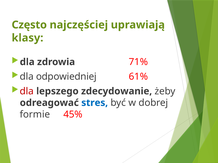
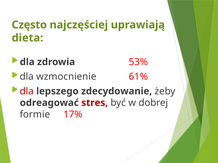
klasy: klasy -> dieta
71%: 71% -> 53%
odpowiedniej: odpowiedniej -> wzmocnienie
stres colour: blue -> red
45%: 45% -> 17%
